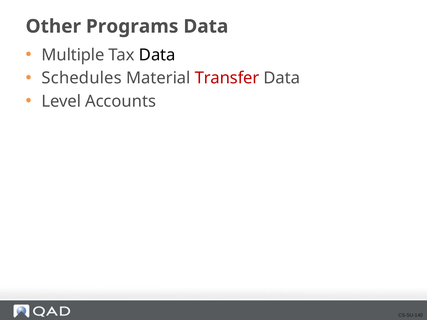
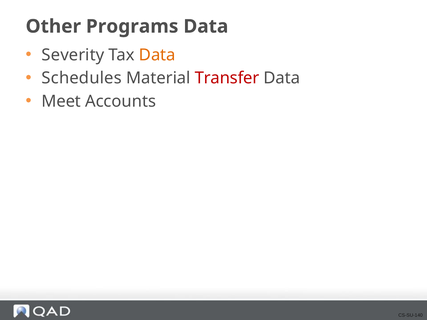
Multiple: Multiple -> Severity
Data at (157, 55) colour: black -> orange
Level: Level -> Meet
